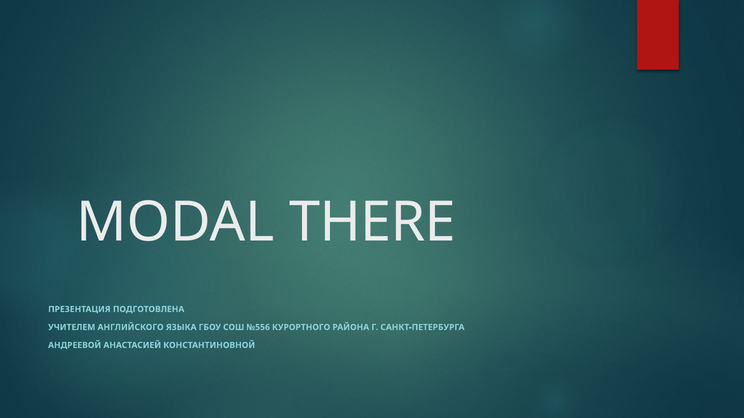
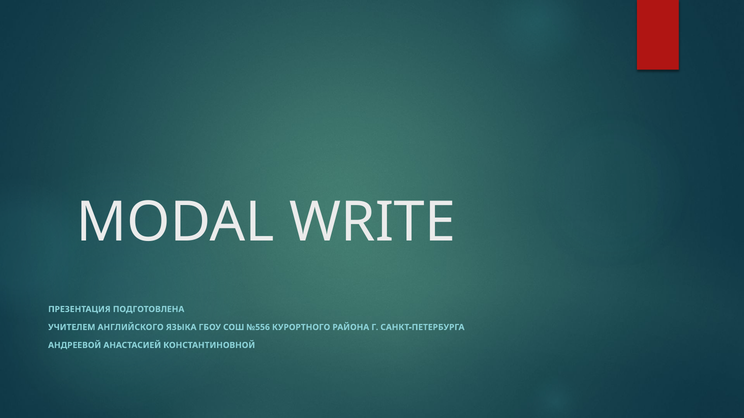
THERE: THERE -> WRITE
